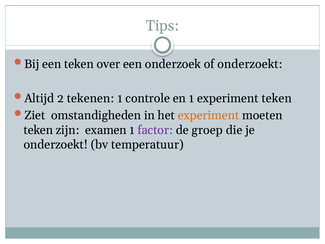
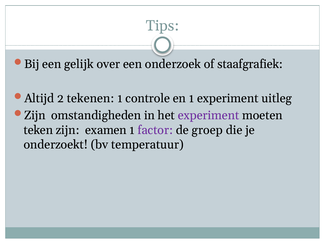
een teken: teken -> gelijk
of onderzoekt: onderzoekt -> staafgrafiek
experiment teken: teken -> uitleg
Ziet at (35, 115): Ziet -> Zijn
experiment at (209, 115) colour: orange -> purple
